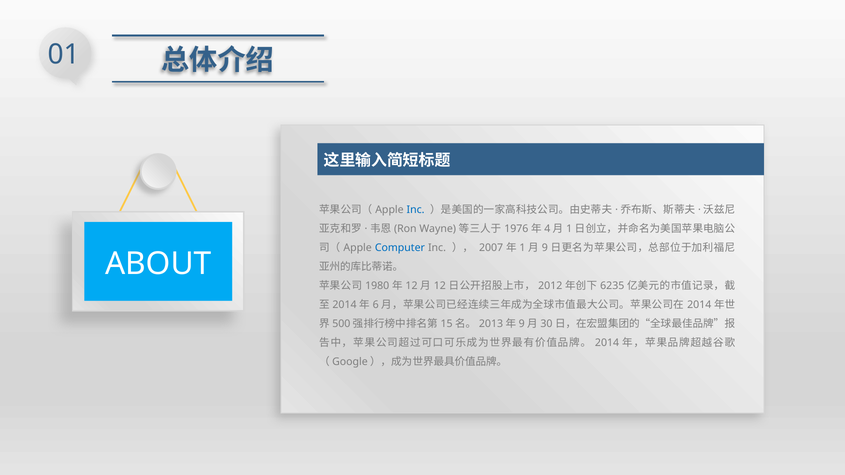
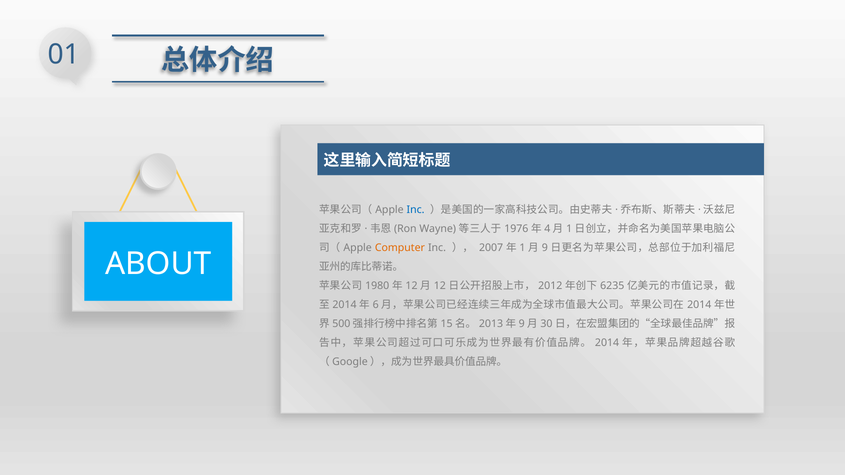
Computer colour: blue -> orange
